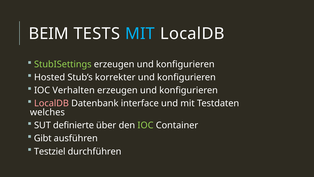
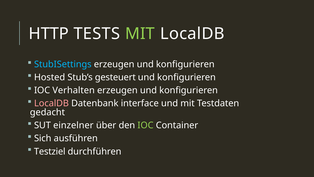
BEIM: BEIM -> HTTP
MIT at (140, 34) colour: light blue -> light green
StubISettings colour: light green -> light blue
korrekter: korrekter -> gesteuert
welches: welches -> gedacht
definierte: definierte -> einzelner
Gibt: Gibt -> Sich
